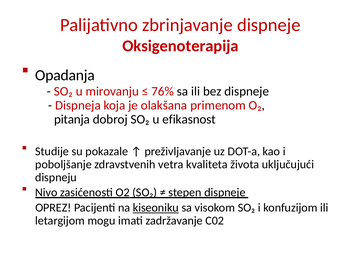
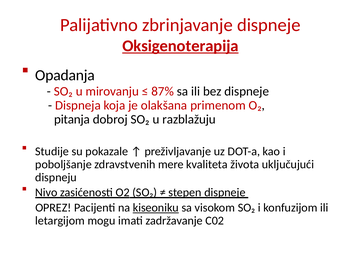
Oksigenoterapija underline: none -> present
76%: 76% -> 87%
efikasnost: efikasnost -> razblažuju
vetra: vetra -> mere
